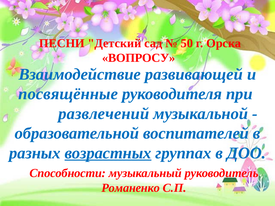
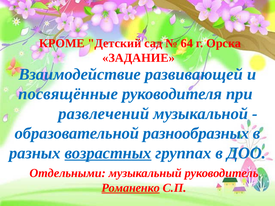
ПЕСНИ: ПЕСНИ -> КРОМЕ
50: 50 -> 64
ВОПРОСУ: ВОПРОСУ -> ЗАДАНИЕ
воспитателей: воспитателей -> разнообразных
Способности: Способности -> Отдельными
Романенко underline: none -> present
